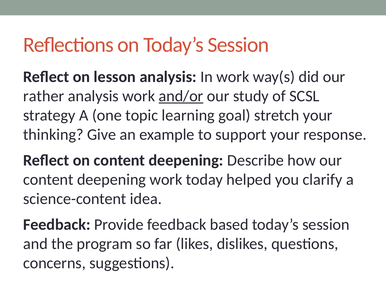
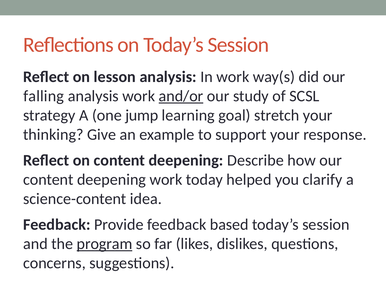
rather: rather -> falling
topic: topic -> jump
program underline: none -> present
